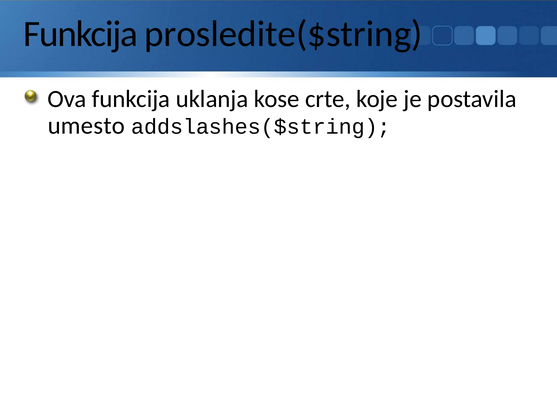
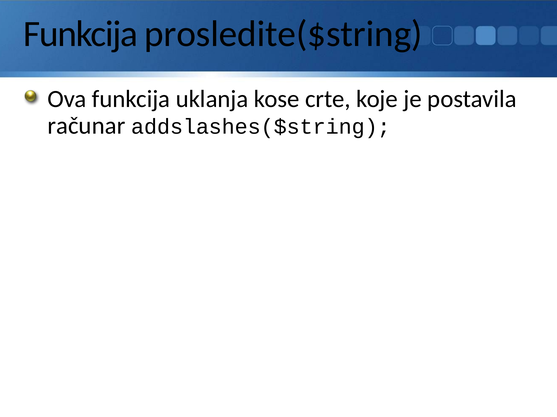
umesto: umesto -> računar
